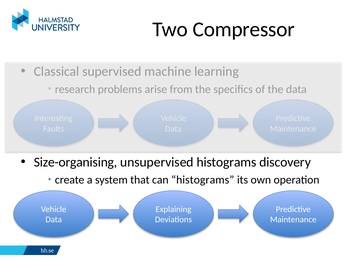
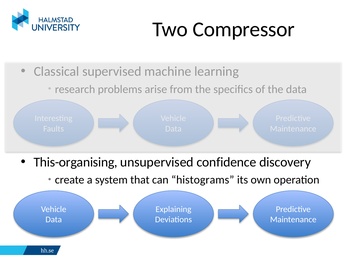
Size-organising: Size-organising -> This-organising
unsupervised histograms: histograms -> confidence
